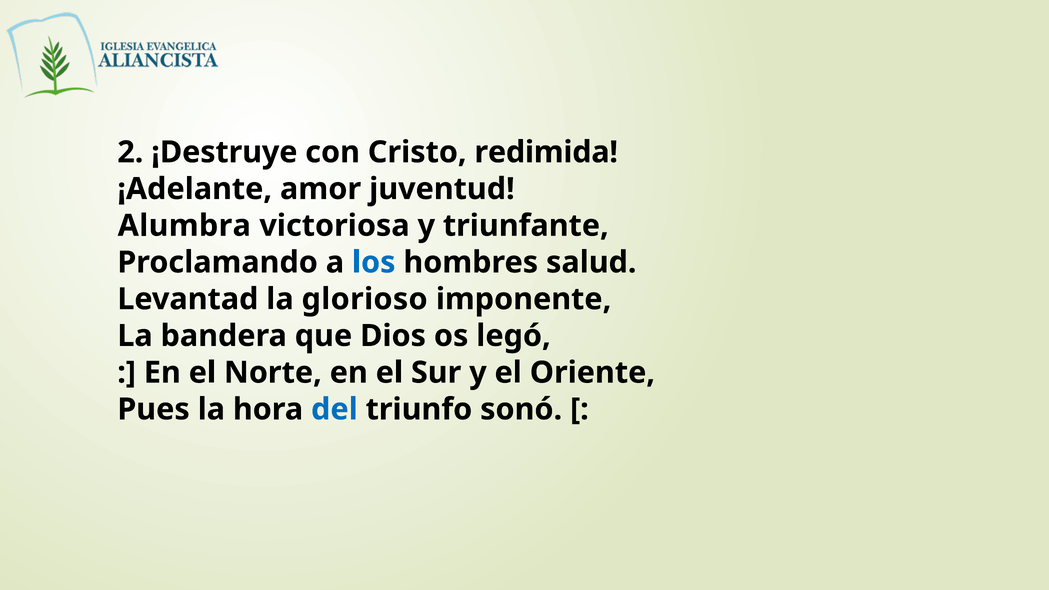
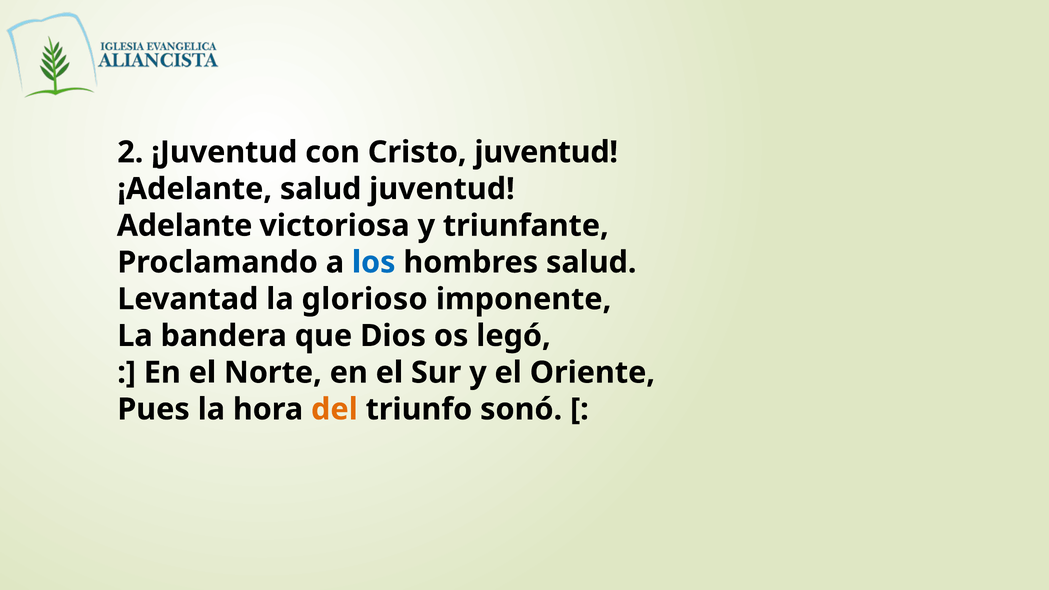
¡Destruye: ¡Destruye -> ¡Juventud
Cristo redimida: redimida -> juventud
¡Adelante amor: amor -> salud
Alumbra: Alumbra -> Adelante
del colour: blue -> orange
